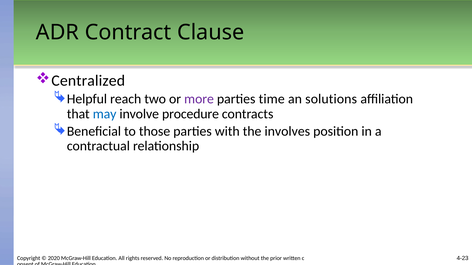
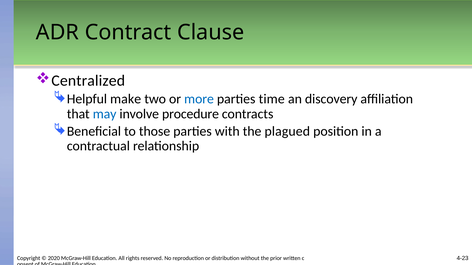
reach: reach -> make
more colour: purple -> blue
solutions: solutions -> discovery
involves: involves -> plagued
